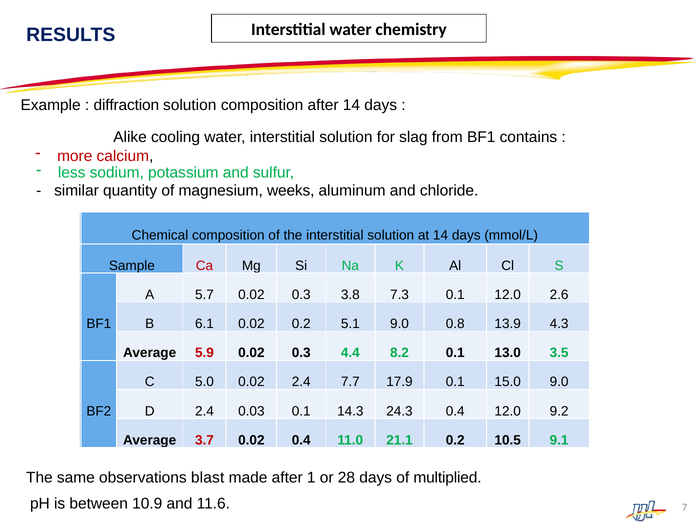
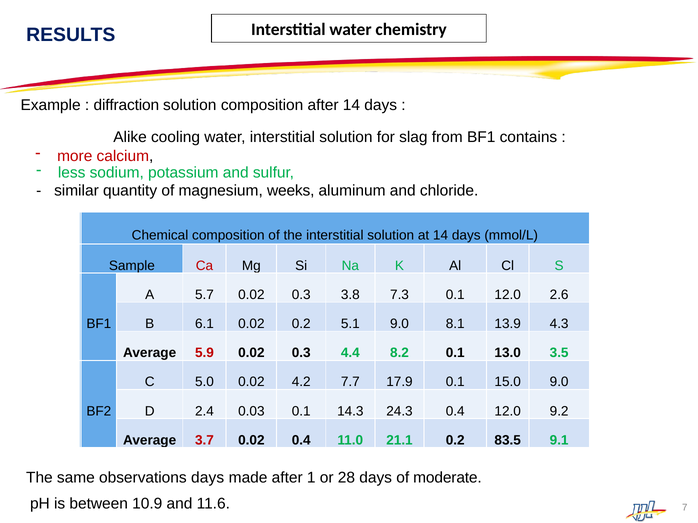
0.8: 0.8 -> 8.1
0.02 2.4: 2.4 -> 4.2
10.5: 10.5 -> 83.5
observations blast: blast -> days
multiplied: multiplied -> moderate
